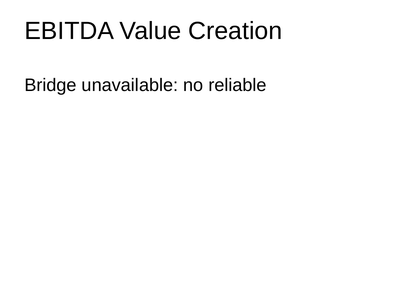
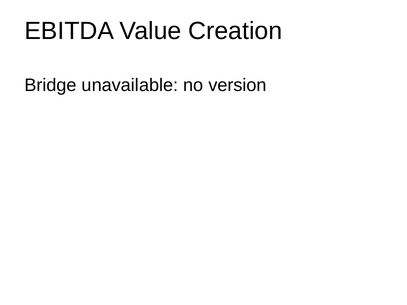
reliable: reliable -> version
